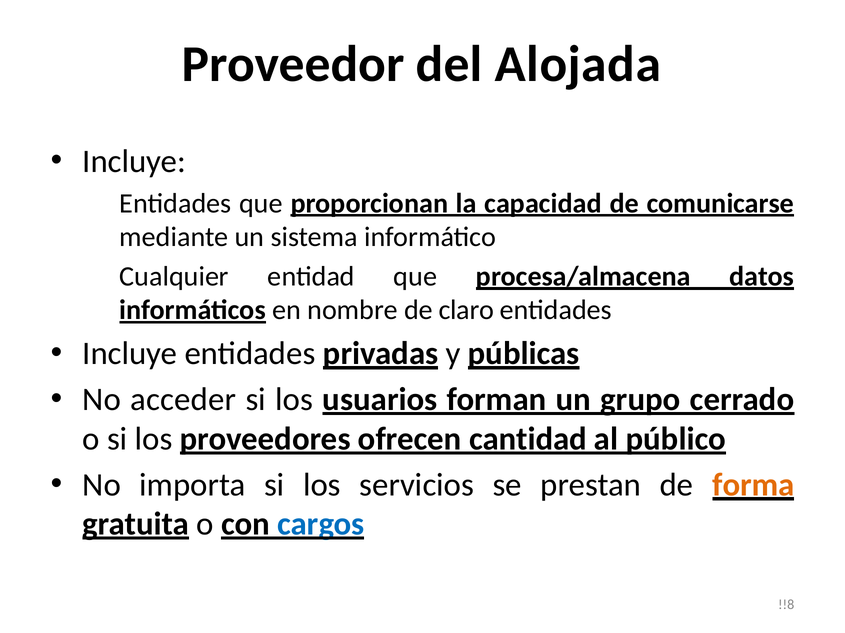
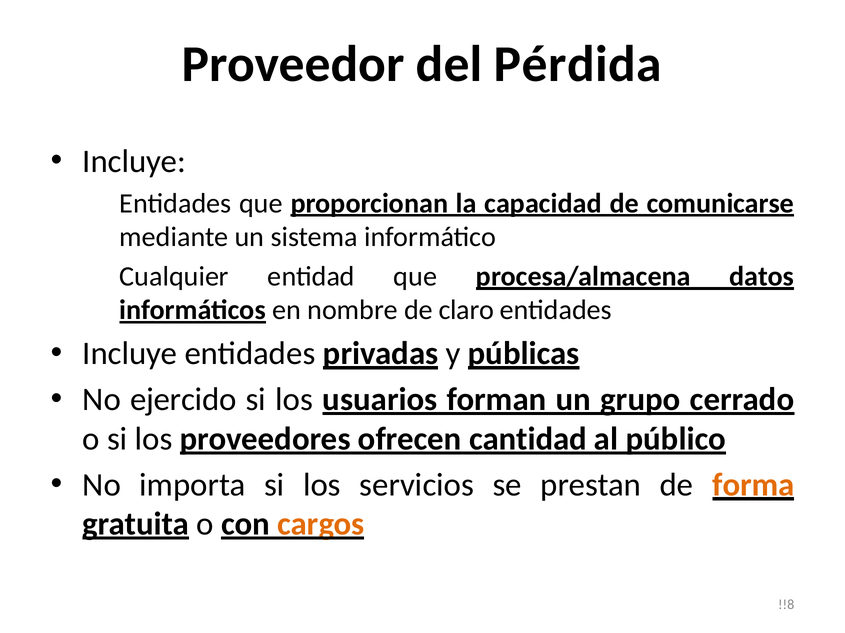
Alojada: Alojada -> Pérdida
acceder: acceder -> ejercido
cargos colour: blue -> orange
